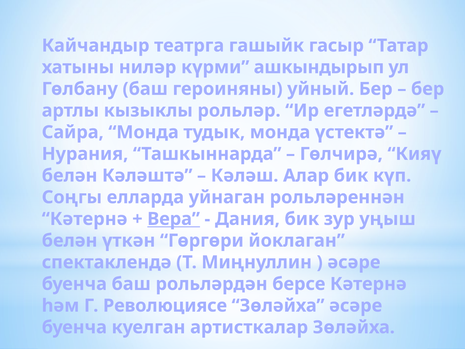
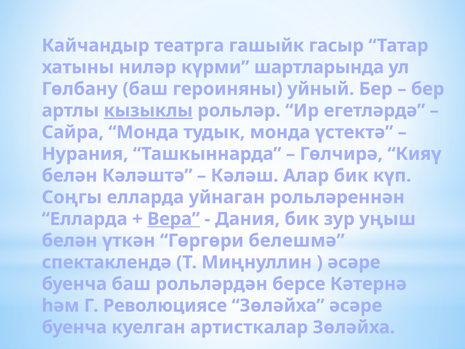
ашкындырып: ашкындырып -> шартларында
кызыклы underline: none -> present
Кәтернә at (85, 219): Кәтернә -> Елларда
йоклаган: йоклаган -> белешмә
